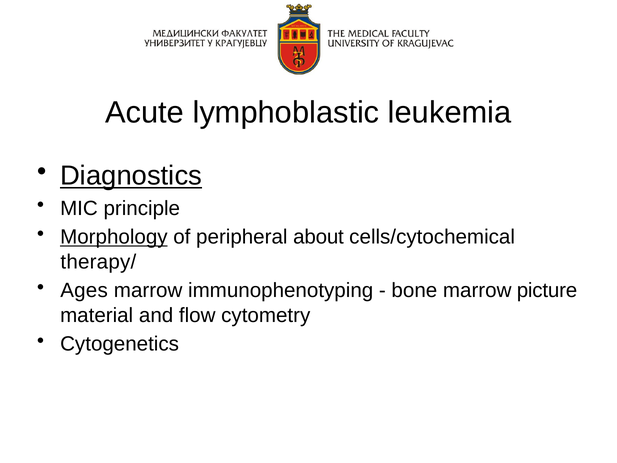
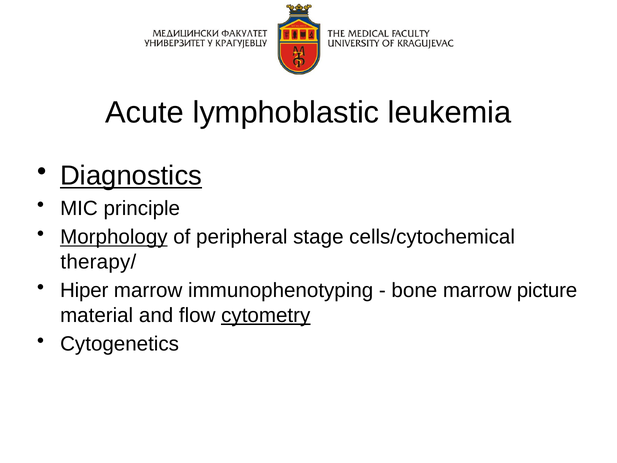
about: about -> stage
Ages: Ages -> Hiper
cytometry underline: none -> present
